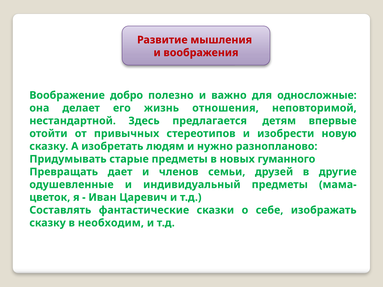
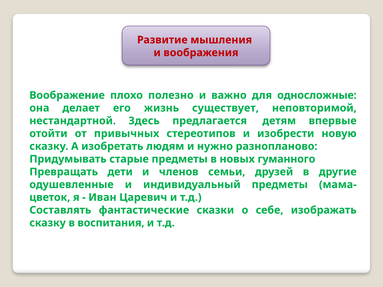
добро: добро -> плохо
отношения: отношения -> существует
дает: дает -> дети
необходим: необходим -> воспитания
